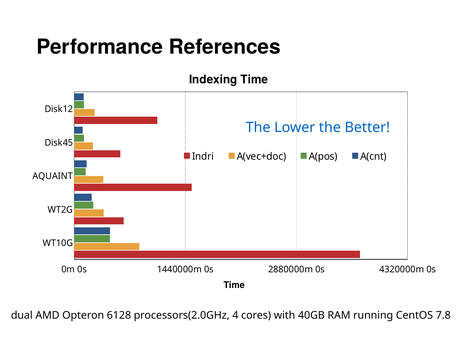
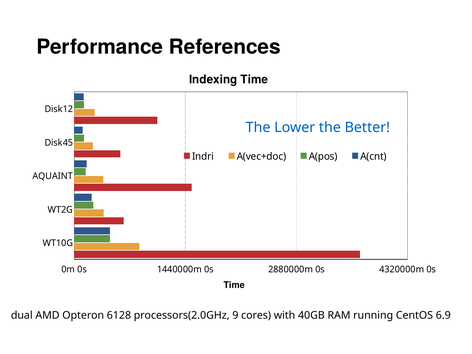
4: 4 -> 9
7.8: 7.8 -> 6.9
